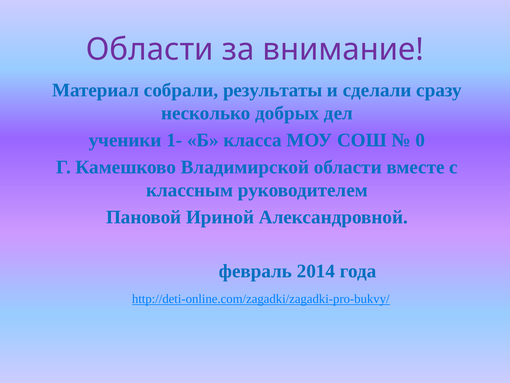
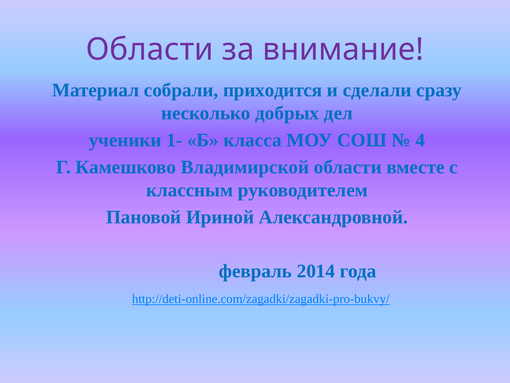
результаты: результаты -> приходится
0: 0 -> 4
